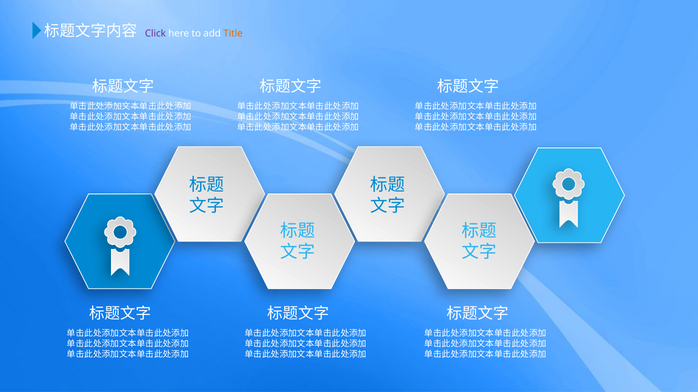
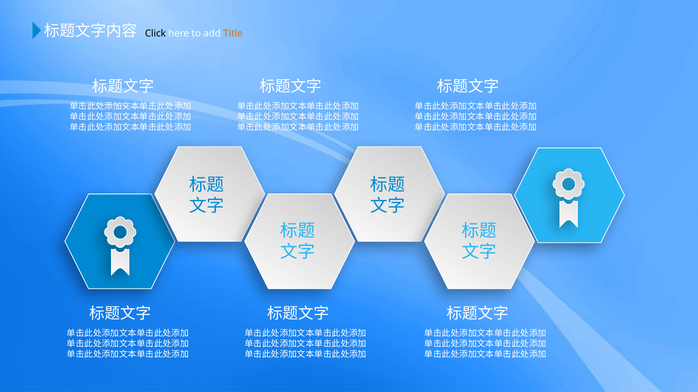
Click colour: purple -> black
